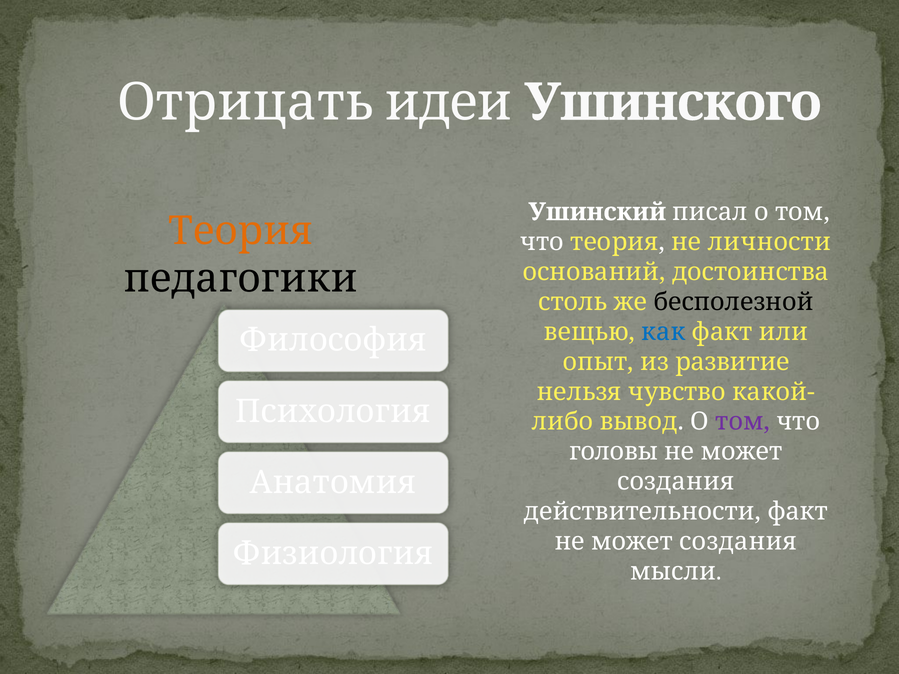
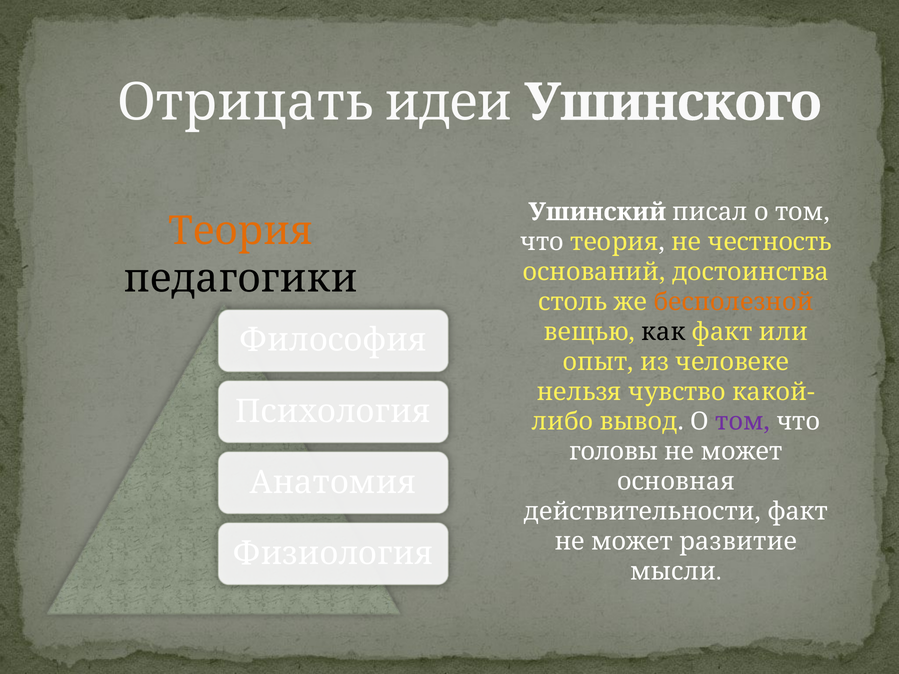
личности: личности -> честность
бесполезной colour: black -> orange
как colour: blue -> black
развитие: развитие -> человеке
создания at (676, 482): создания -> основная
создания at (738, 542): создания -> развитие
